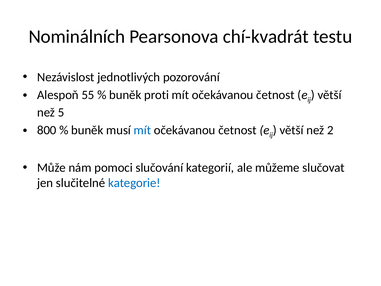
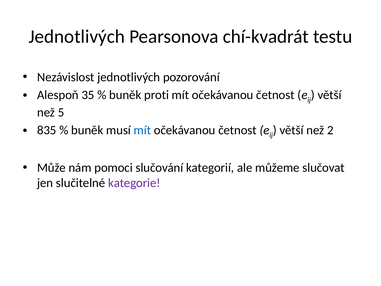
Nominálních at (77, 37): Nominálních -> Jednotlivých
55: 55 -> 35
800: 800 -> 835
kategorie colour: blue -> purple
